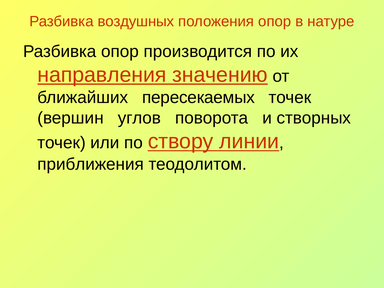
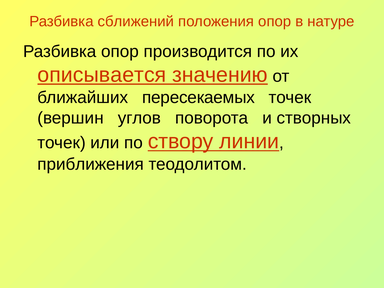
воздушных: воздушных -> сближений
направления: направления -> описывается
